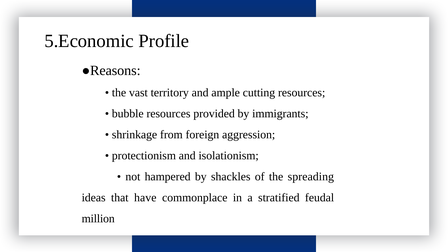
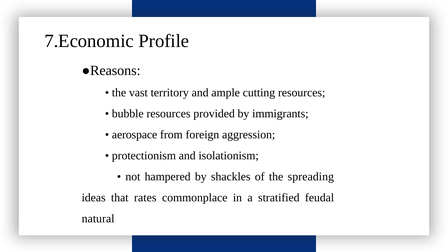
5.Economic: 5.Economic -> 7.Economic
shrinkage: shrinkage -> aerospace
have: have -> rates
million: million -> natural
